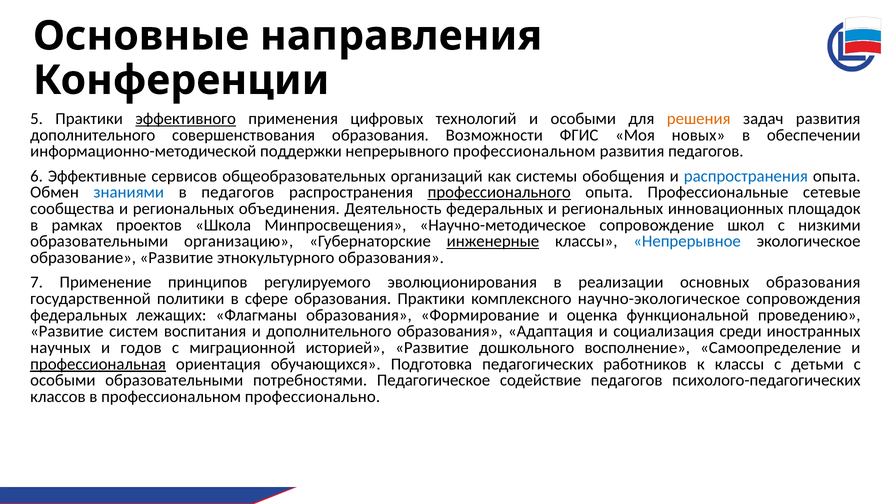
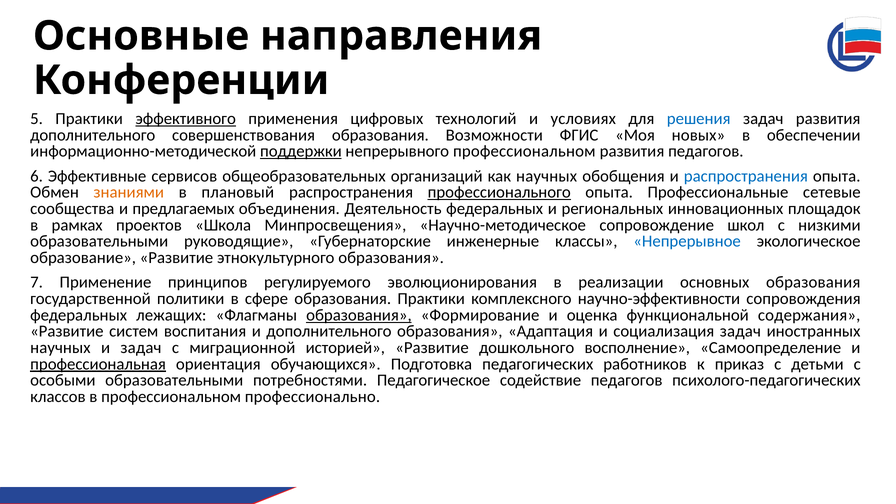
и особыми: особыми -> условиях
решения colour: orange -> blue
поддержки underline: none -> present
как системы: системы -> научных
знаниями colour: blue -> orange
в педагогов: педагогов -> плановый
сообщества и региональных: региональных -> предлагаемых
организацию: организацию -> руководящие
инженерные underline: present -> none
научно-экологическое: научно-экологическое -> научно-эффективности
образования at (359, 315) underline: none -> present
проведению: проведению -> содержания
социализация среди: среди -> задач
и годов: годов -> задач
к классы: классы -> приказ
